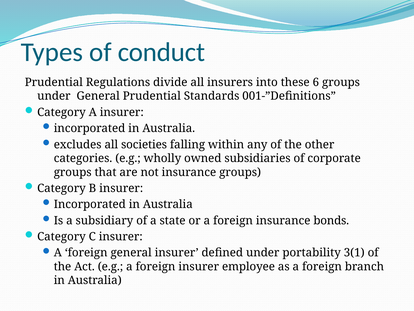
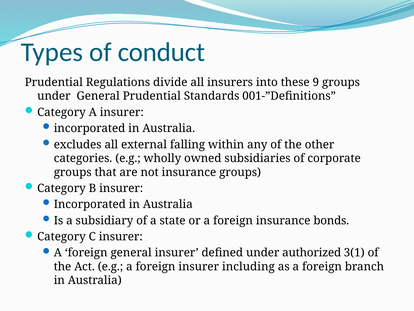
6: 6 -> 9
societies: societies -> external
portability: portability -> authorized
employee: employee -> including
